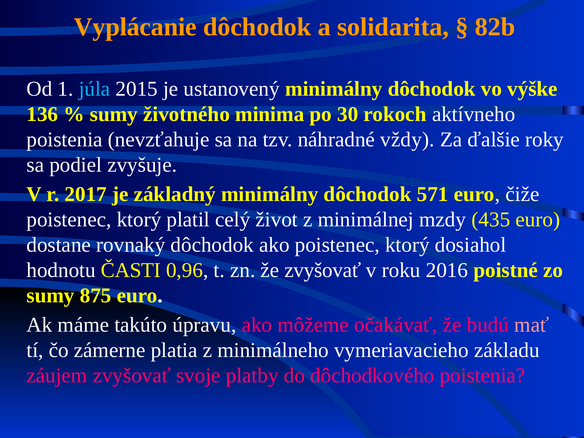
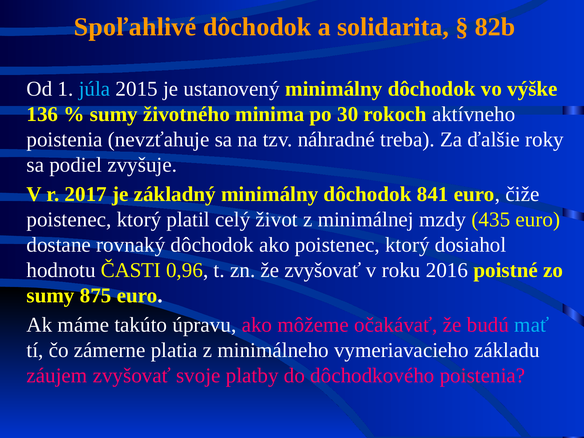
Vyplácanie: Vyplácanie -> Spoľahlivé
vždy: vždy -> treba
571: 571 -> 841
mať colour: pink -> light blue
